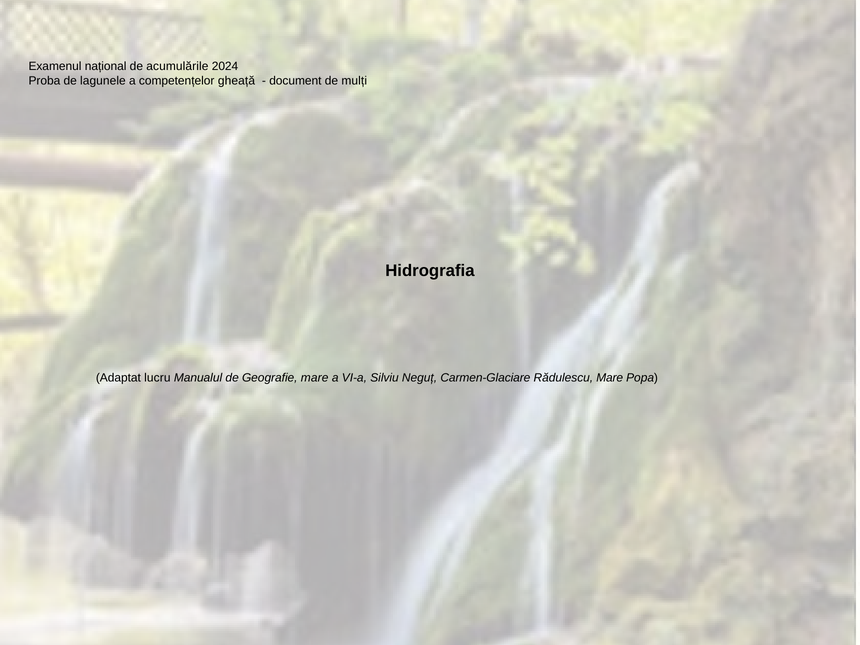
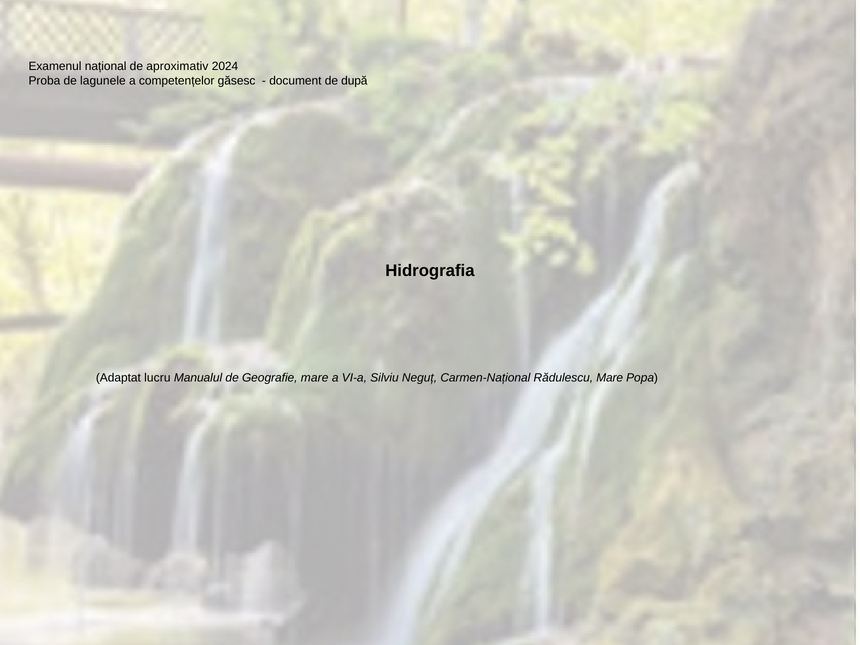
acumulările: acumulările -> aproximativ
gheață: gheață -> găsesc
mulți: mulți -> după
Carmen-Glaciare: Carmen-Glaciare -> Carmen-Național
